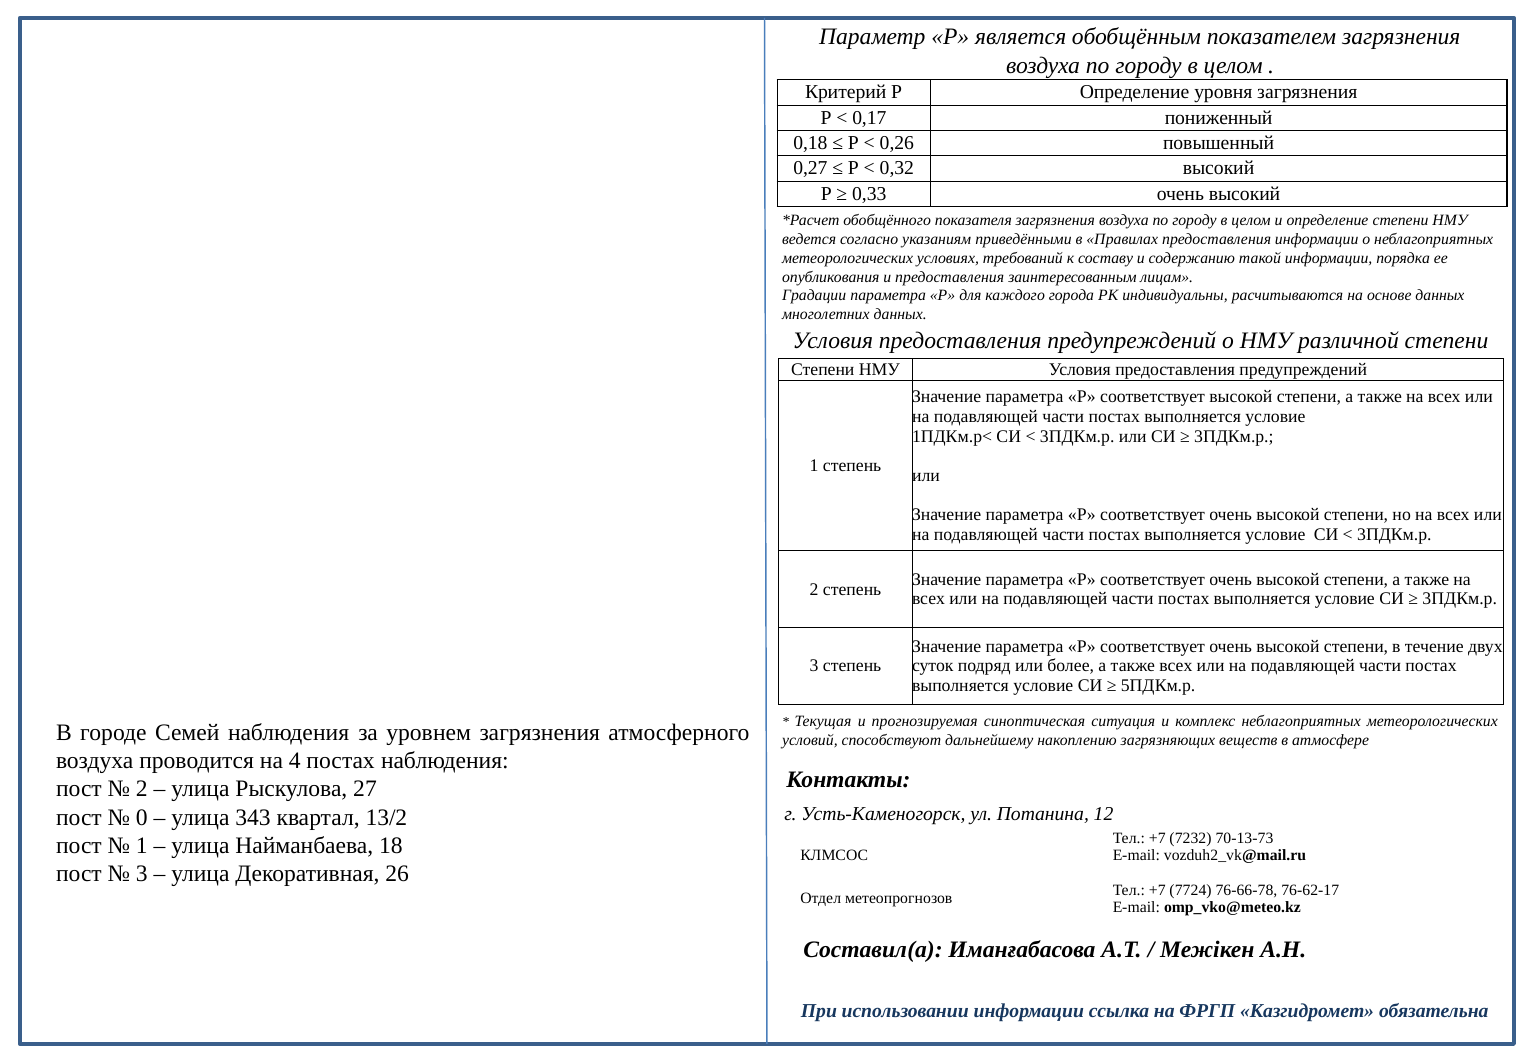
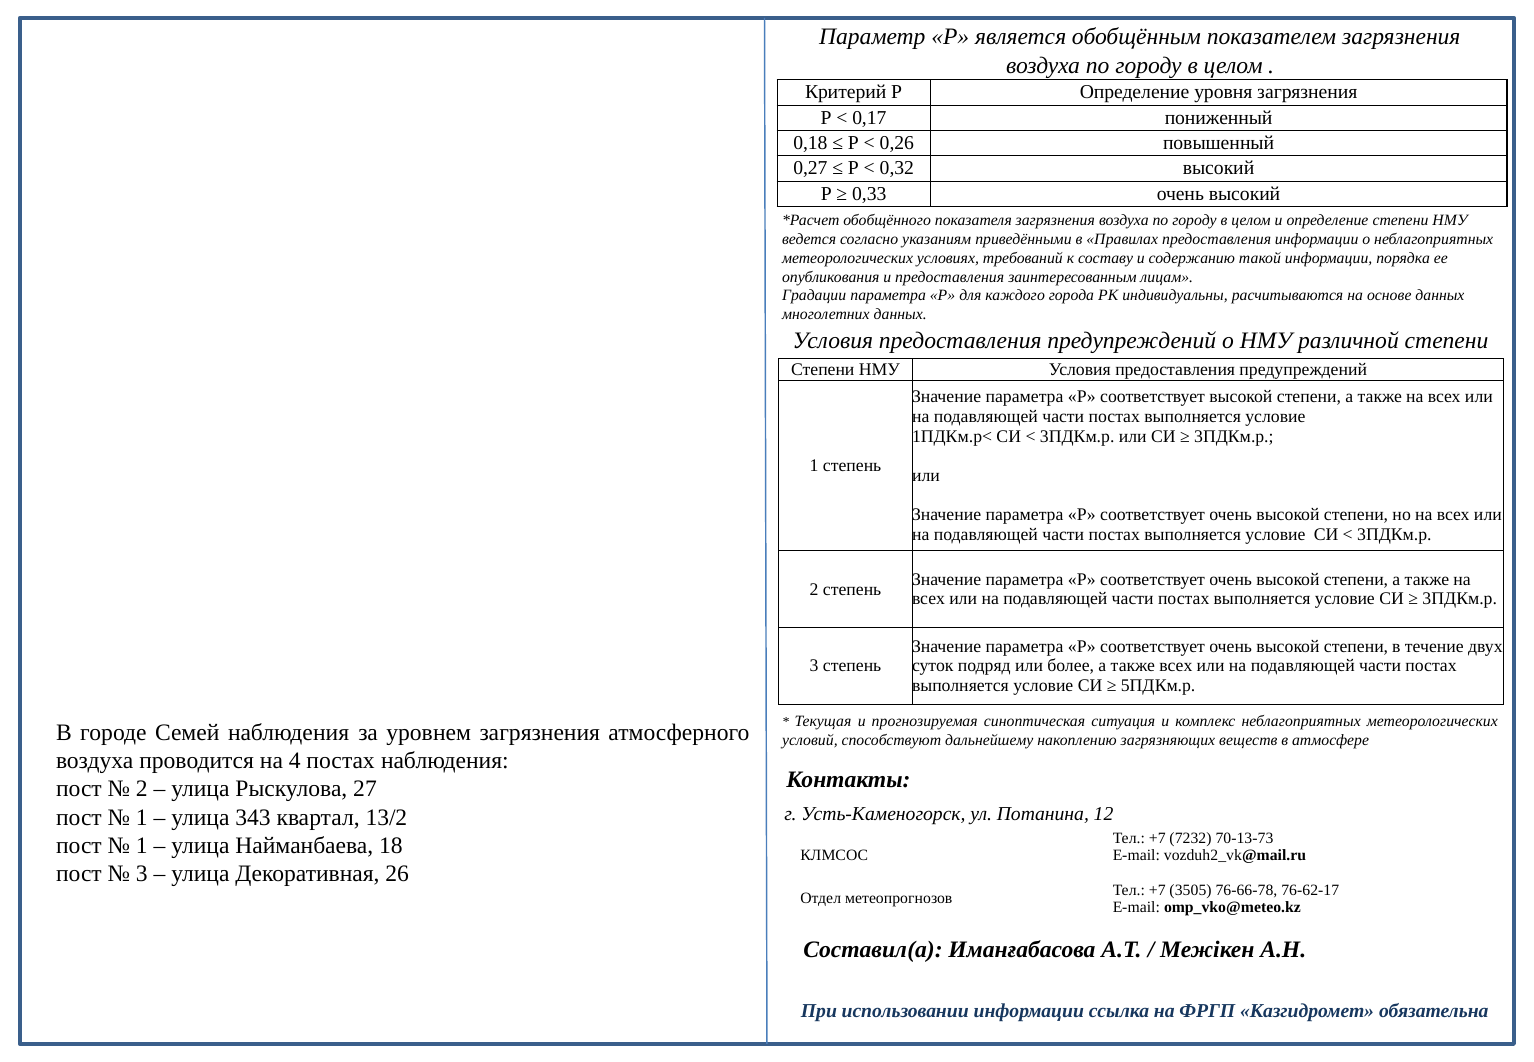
0 at (142, 817): 0 -> 1
7724: 7724 -> 3505
